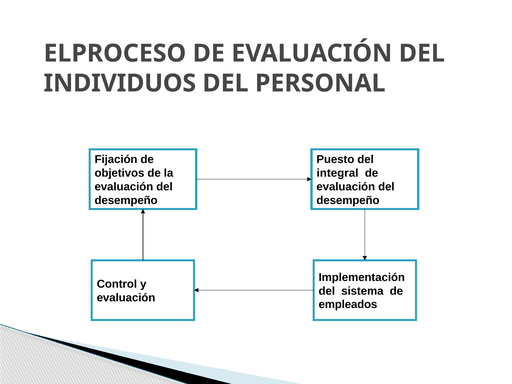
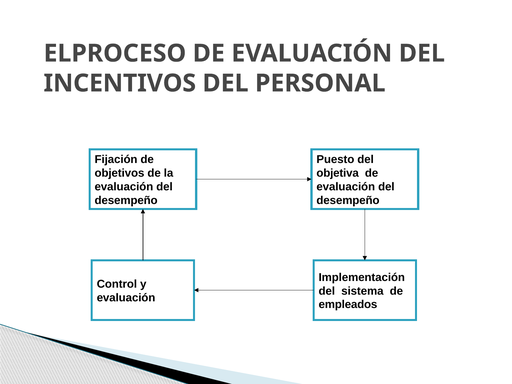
INDIVIDUOS: INDIVIDUOS -> INCENTIVOS
integral: integral -> objetiva
